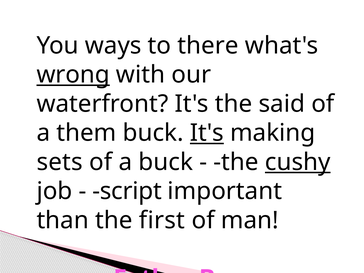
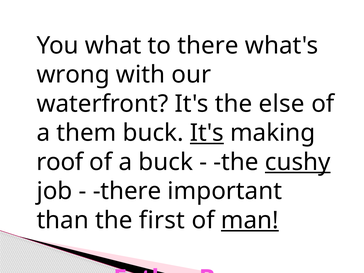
ways: ways -> what
wrong underline: present -> none
said: said -> else
sets: sets -> roof
script at (127, 191): script -> there
man underline: none -> present
